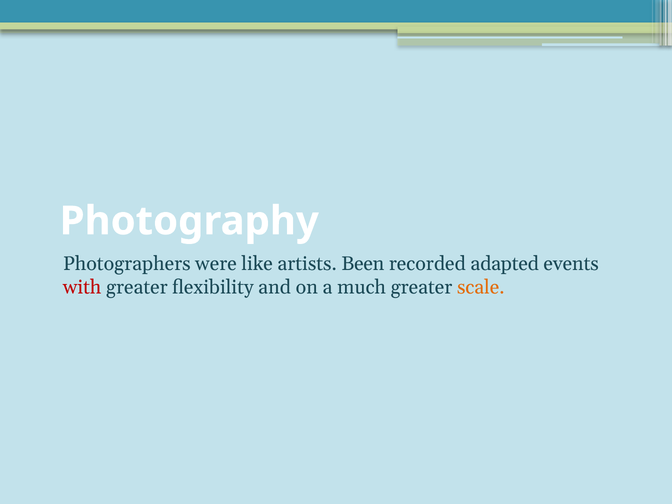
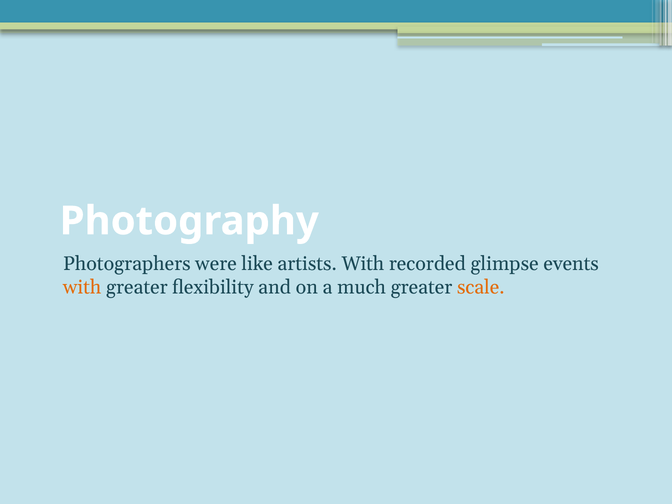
artists Been: Been -> With
adapted: adapted -> glimpse
with at (82, 287) colour: red -> orange
